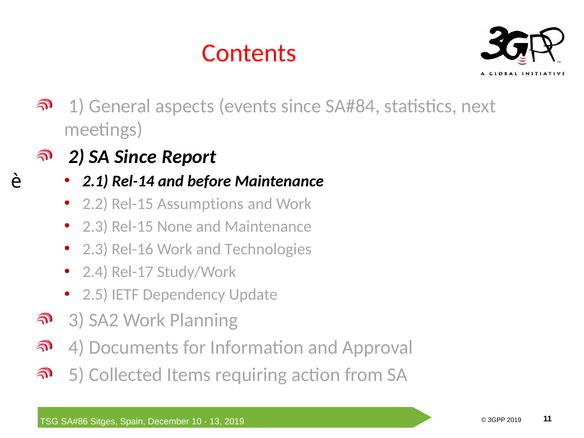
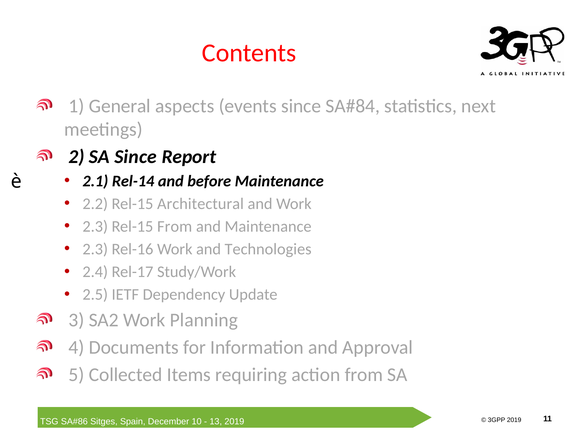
Assumptions: Assumptions -> Architectural
Rel-15 None: None -> From
